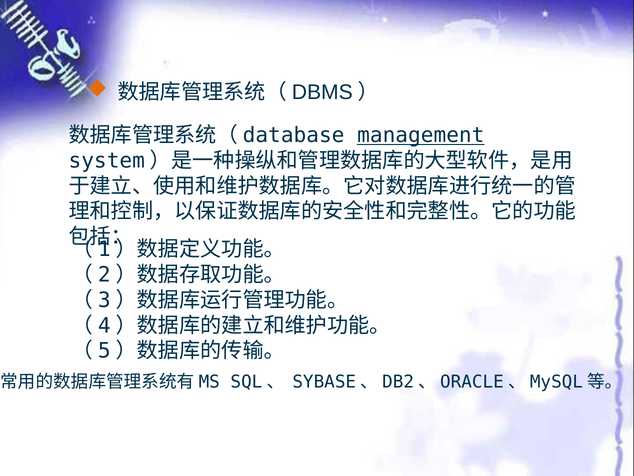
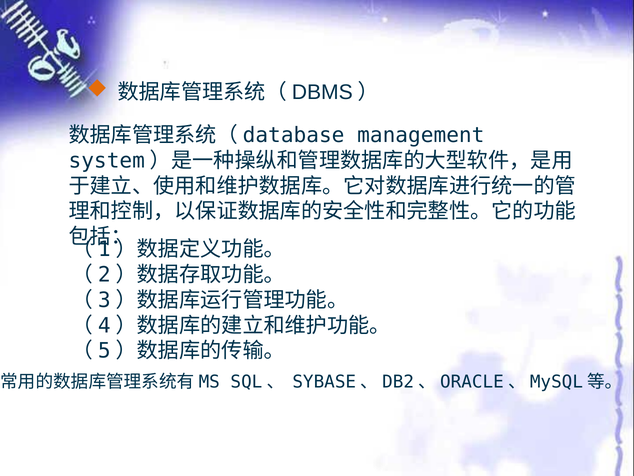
management underline: present -> none
